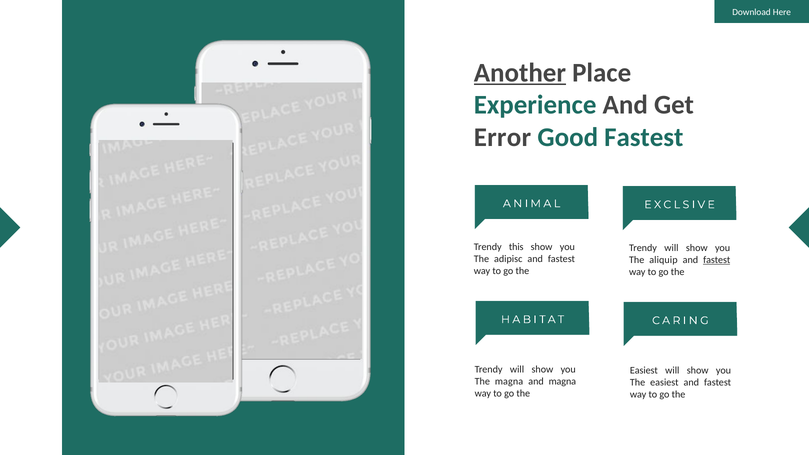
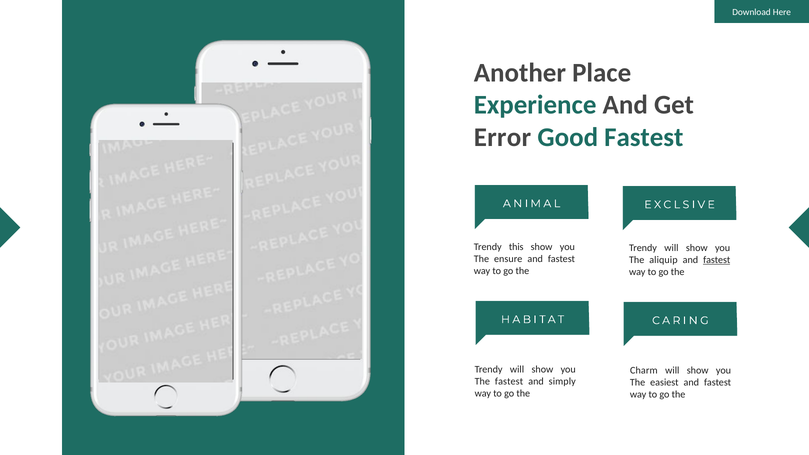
Another underline: present -> none
adipisc: adipisc -> ensure
Easiest at (644, 370): Easiest -> Charm
The magna: magna -> fastest
and magna: magna -> simply
